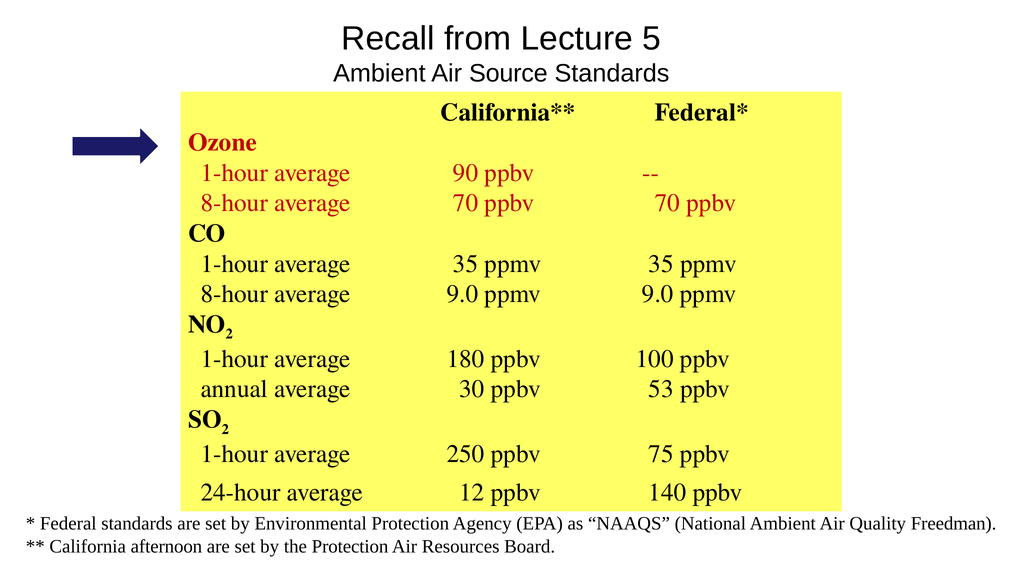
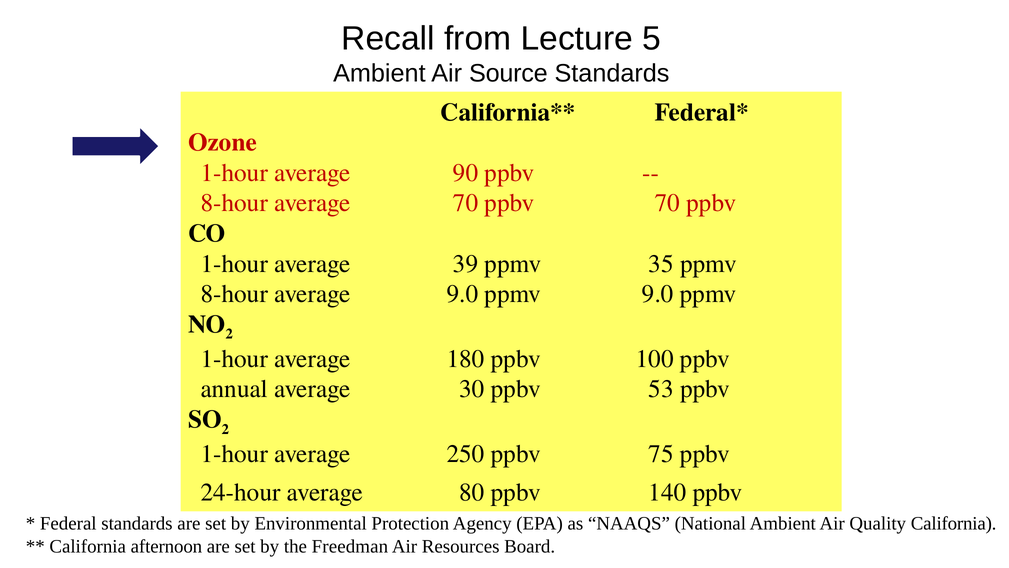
average 35: 35 -> 39
12: 12 -> 80
Quality Freedman: Freedman -> California
the Protection: Protection -> Freedman
